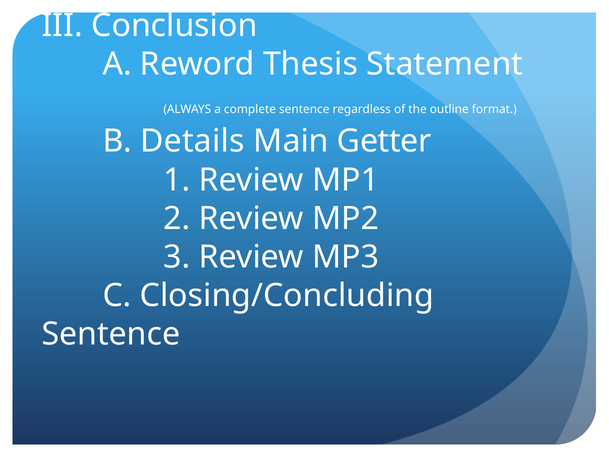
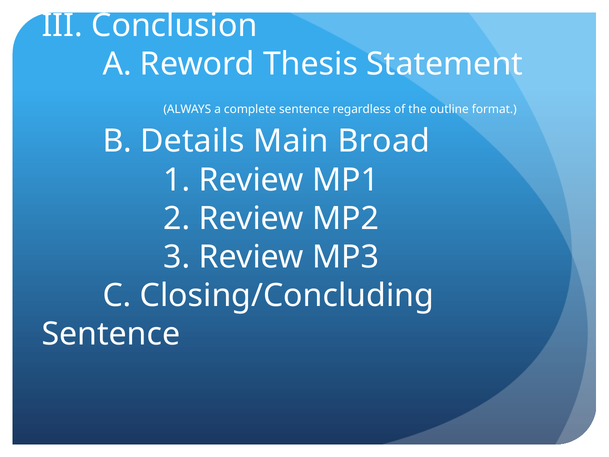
Getter: Getter -> Broad
